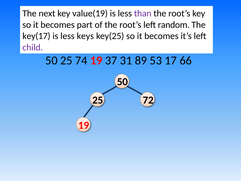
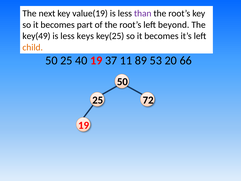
random: random -> beyond
key(17: key(17 -> key(49
child colour: purple -> orange
74: 74 -> 40
31: 31 -> 11
17: 17 -> 20
